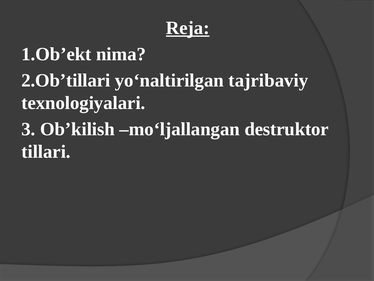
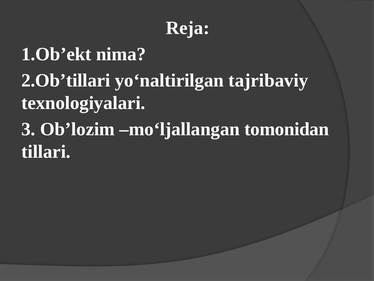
Reja underline: present -> none
Ob’kilish: Ob’kilish -> Ob’lozim
destruktor: destruktor -> tomonidan
